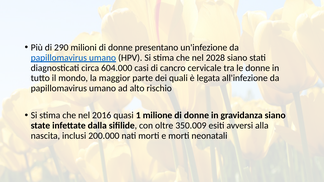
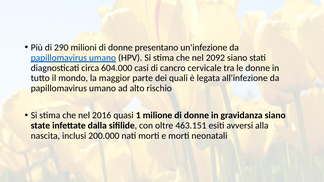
2028: 2028 -> 2092
350.009: 350.009 -> 463.151
